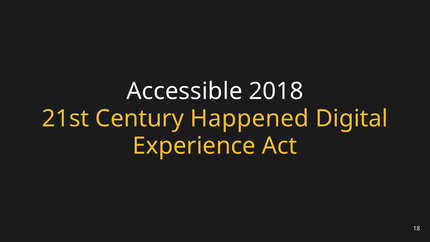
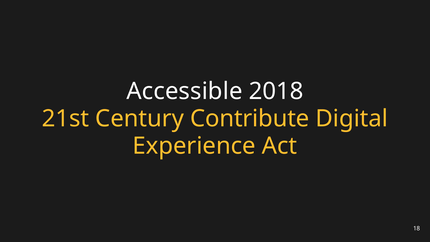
Happened: Happened -> Contribute
